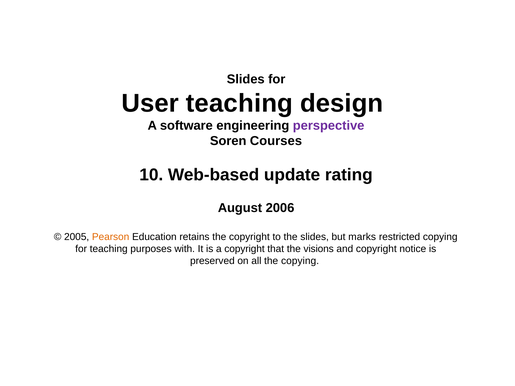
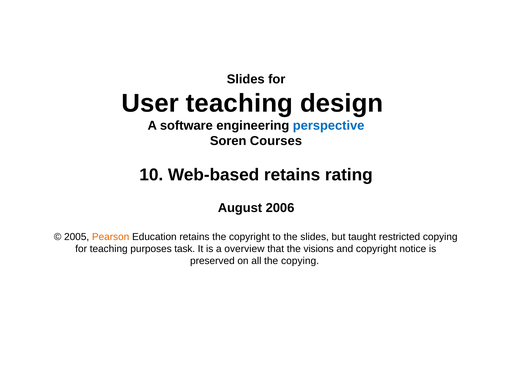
perspective colour: purple -> blue
Web-based update: update -> retains
marks: marks -> taught
with: with -> task
a copyright: copyright -> overview
